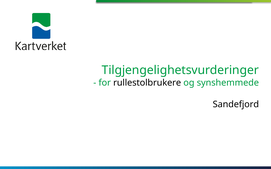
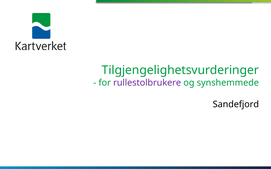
rullestolbrukere colour: black -> purple
